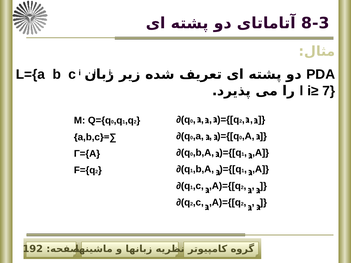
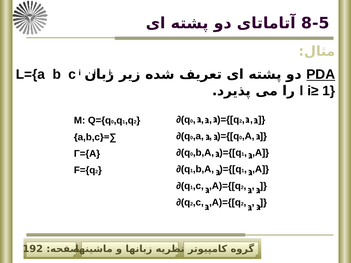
8-3: 8-3 -> 8-5
PDA underline: none -> present
i≥ 7: 7 -> 1
